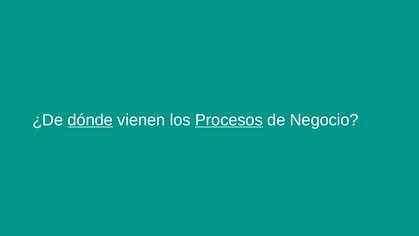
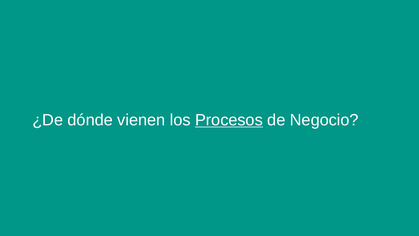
dónde underline: present -> none
